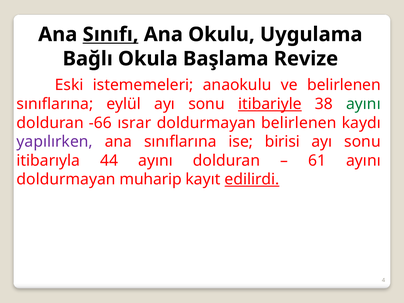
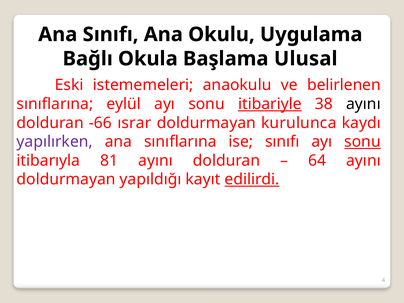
Sınıfı at (111, 34) underline: present -> none
Revize: Revize -> Ulusal
ayını at (363, 104) colour: green -> black
doldurmayan belirlenen: belirlenen -> kurulunca
ise birisi: birisi -> sınıfı
sonu at (363, 142) underline: none -> present
44: 44 -> 81
61: 61 -> 64
muharip: muharip -> yapıldığı
